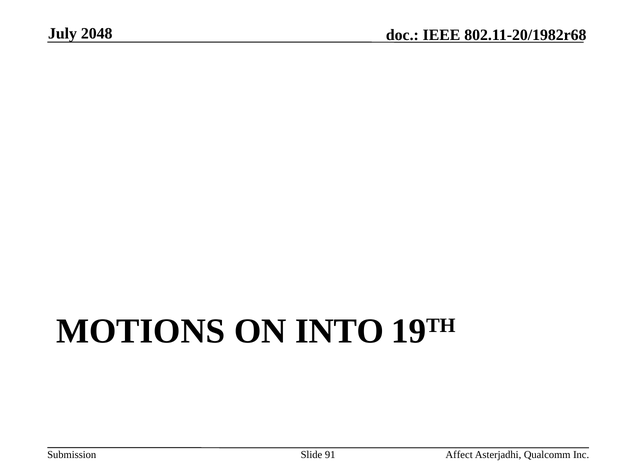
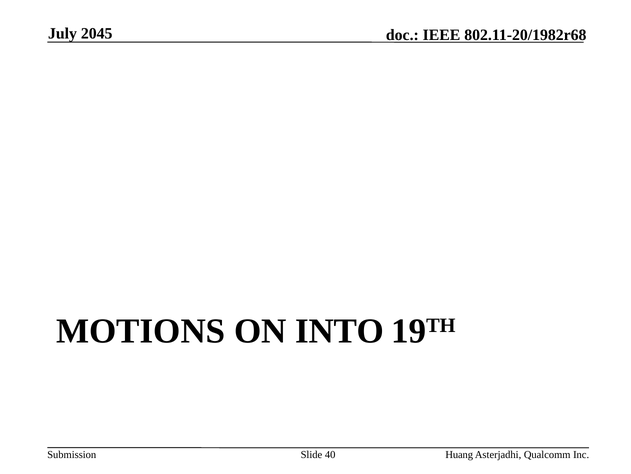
2048: 2048 -> 2045
91: 91 -> 40
Affect: Affect -> Huang
